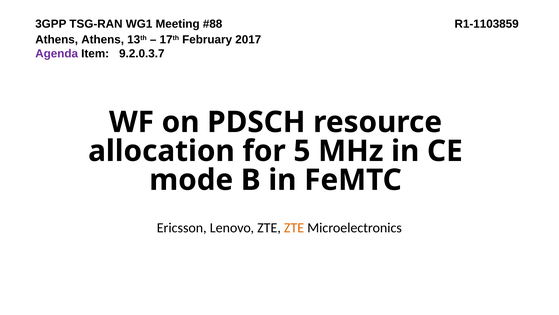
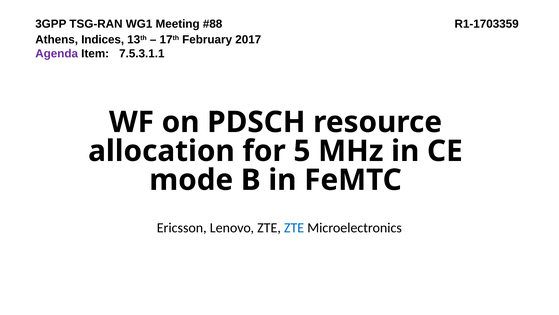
R1-1103859: R1-1103859 -> R1-1703359
Athens Athens: Athens -> Indices
9.2.0.3.7: 9.2.0.3.7 -> 7.5.3.1.1
ZTE at (294, 228) colour: orange -> blue
